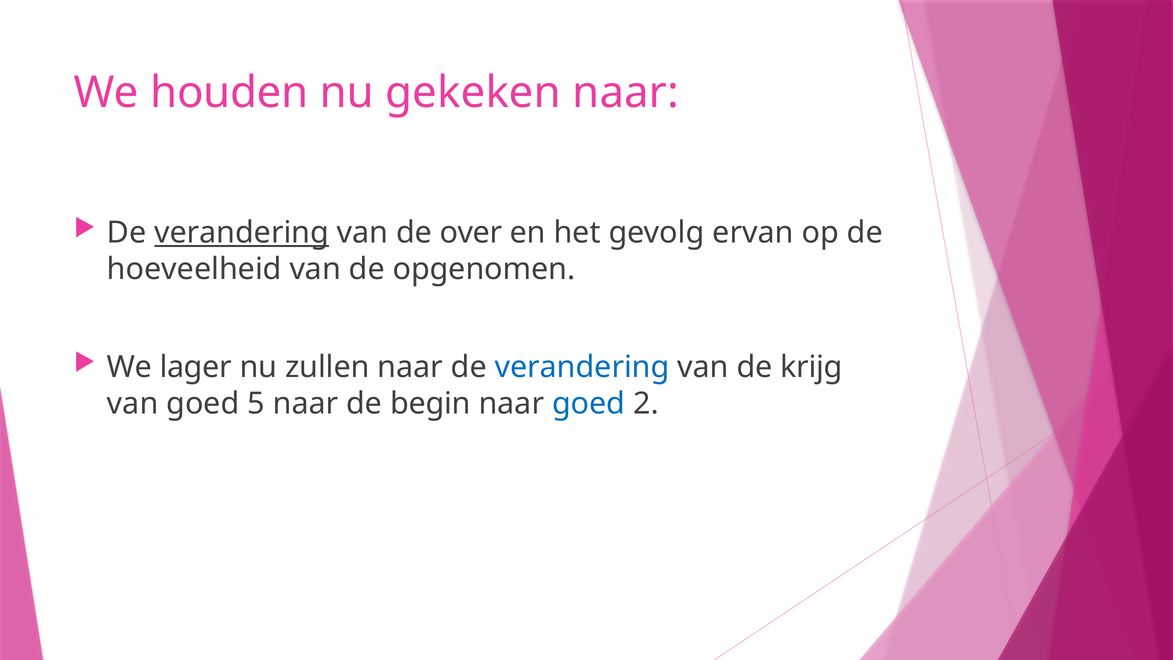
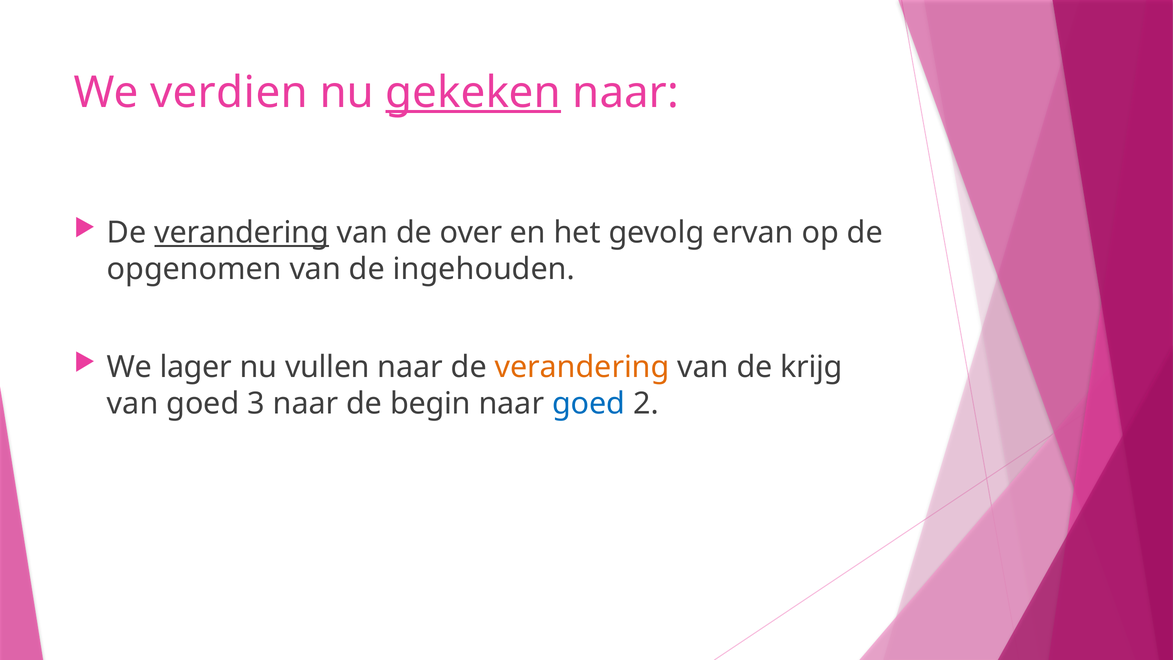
houden: houden -> verdien
gekeken underline: none -> present
hoeveelheid: hoeveelheid -> opgenomen
opgenomen: opgenomen -> ingehouden
zullen: zullen -> vullen
verandering at (582, 367) colour: blue -> orange
5: 5 -> 3
